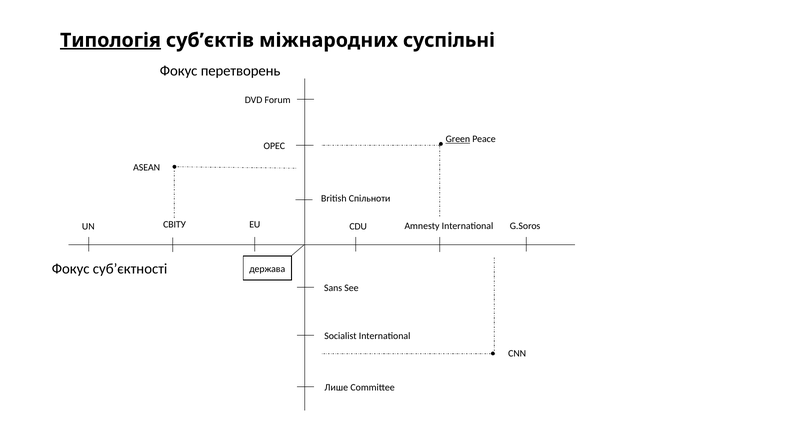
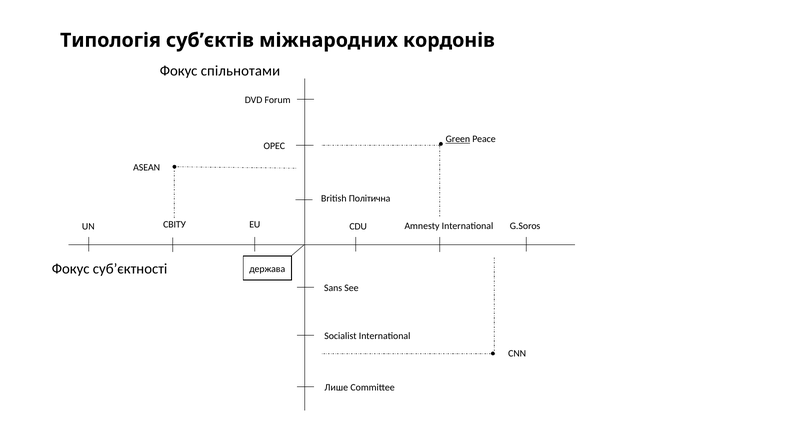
Типологія underline: present -> none
суспільні: суспільні -> кордонів
перетворень: перетворень -> спільнотами
Спільноти: Спільноти -> Політична
